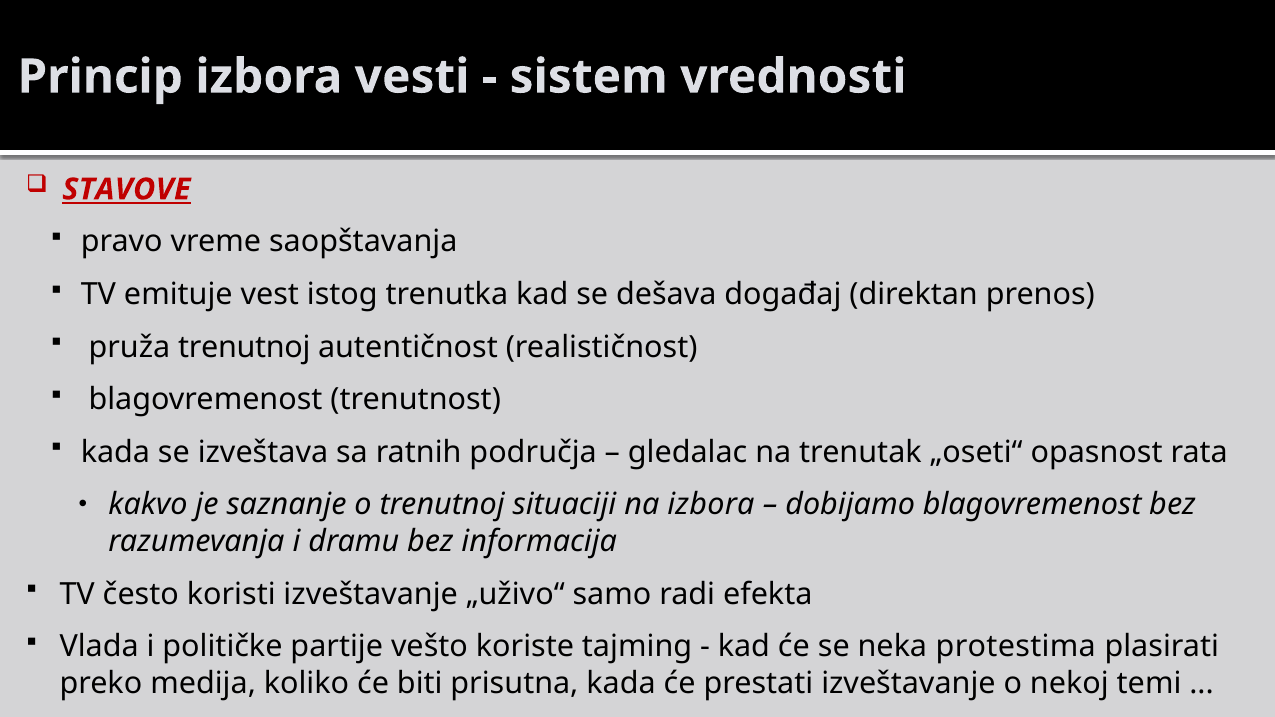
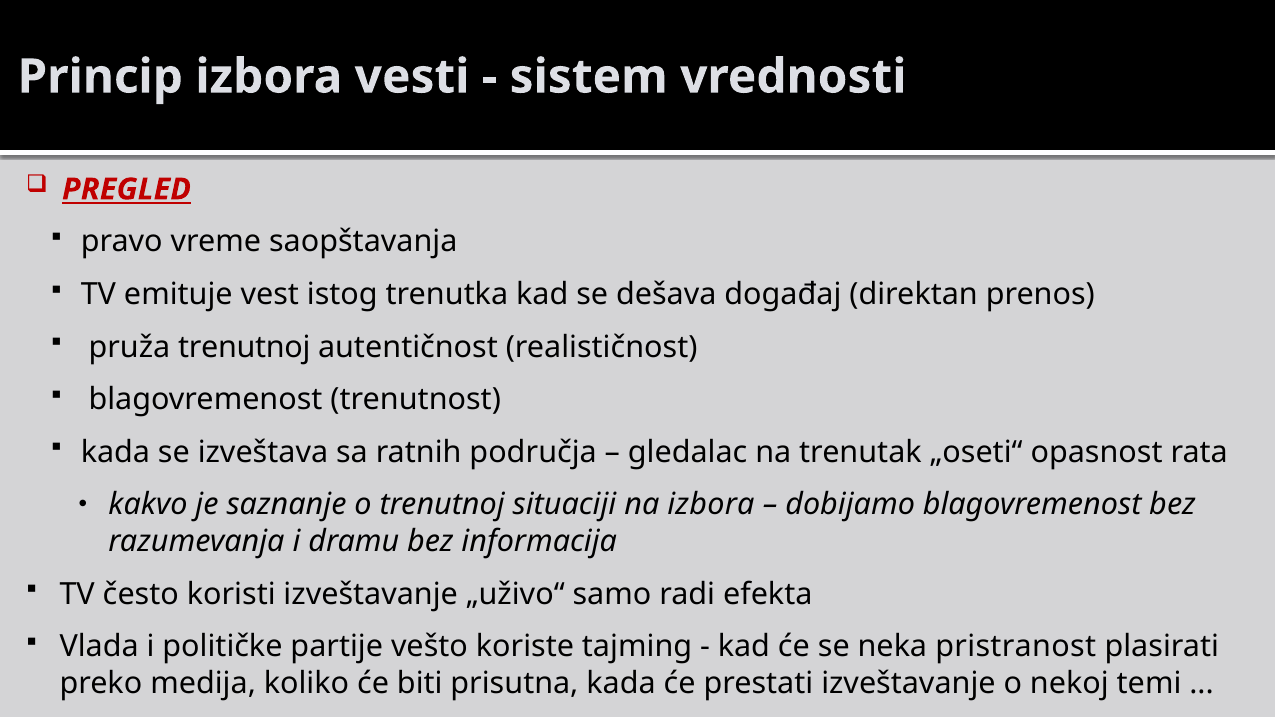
STAVOVE: STAVOVE -> PREGLED
protestima: protestima -> pristranost
